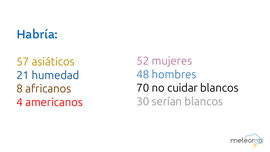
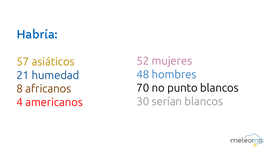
cuidar: cuidar -> punto
